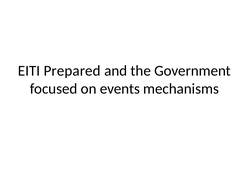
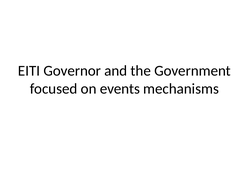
Prepared: Prepared -> Governor
